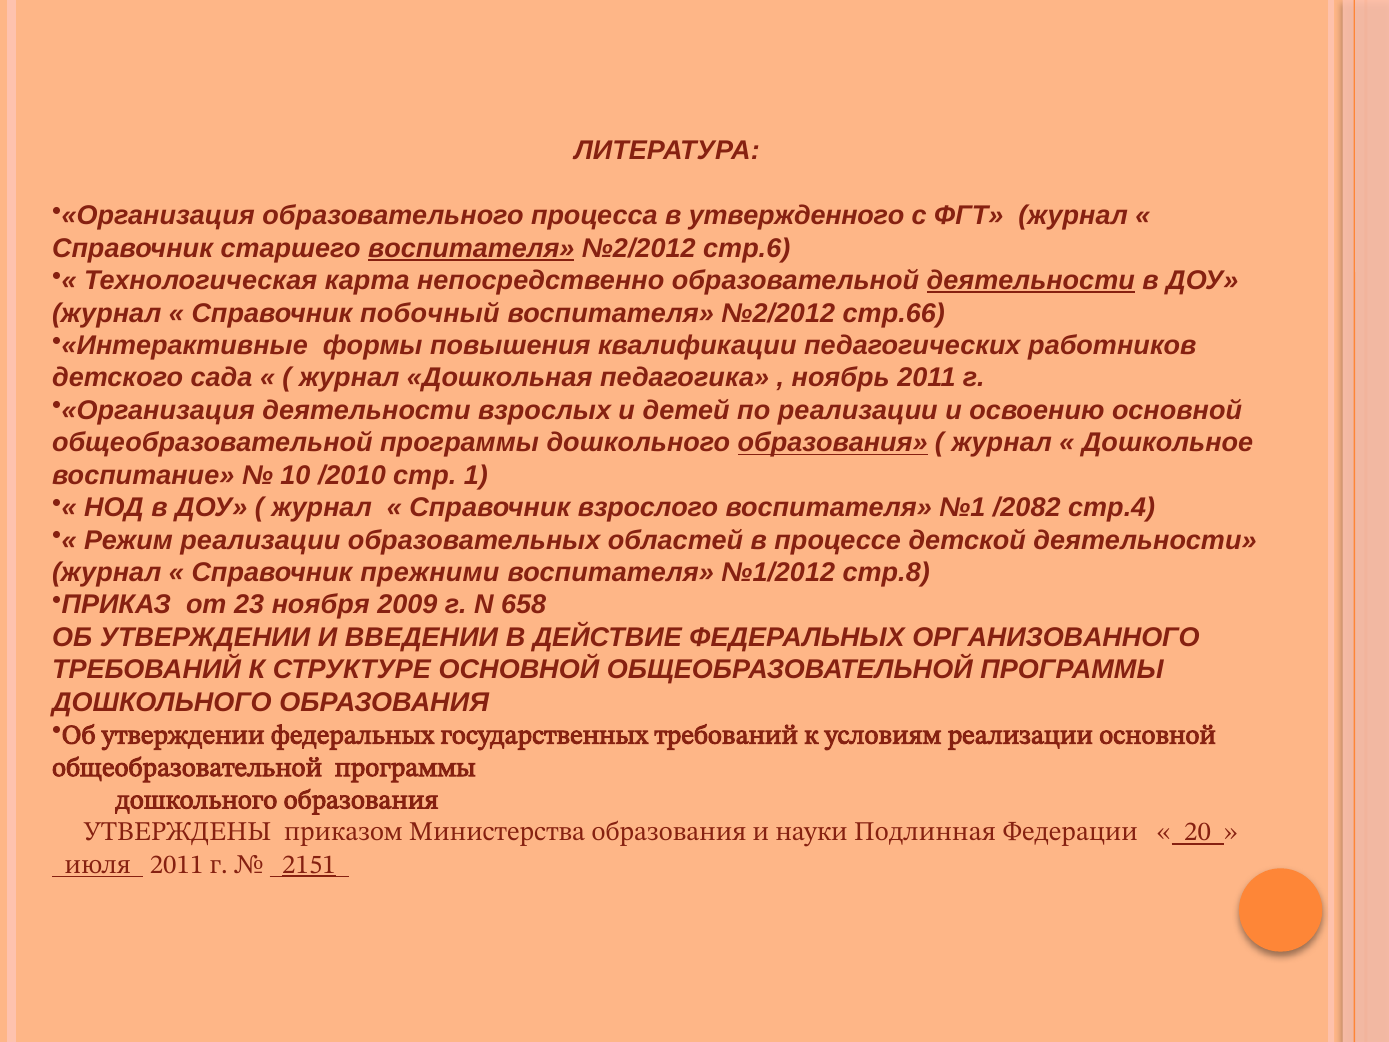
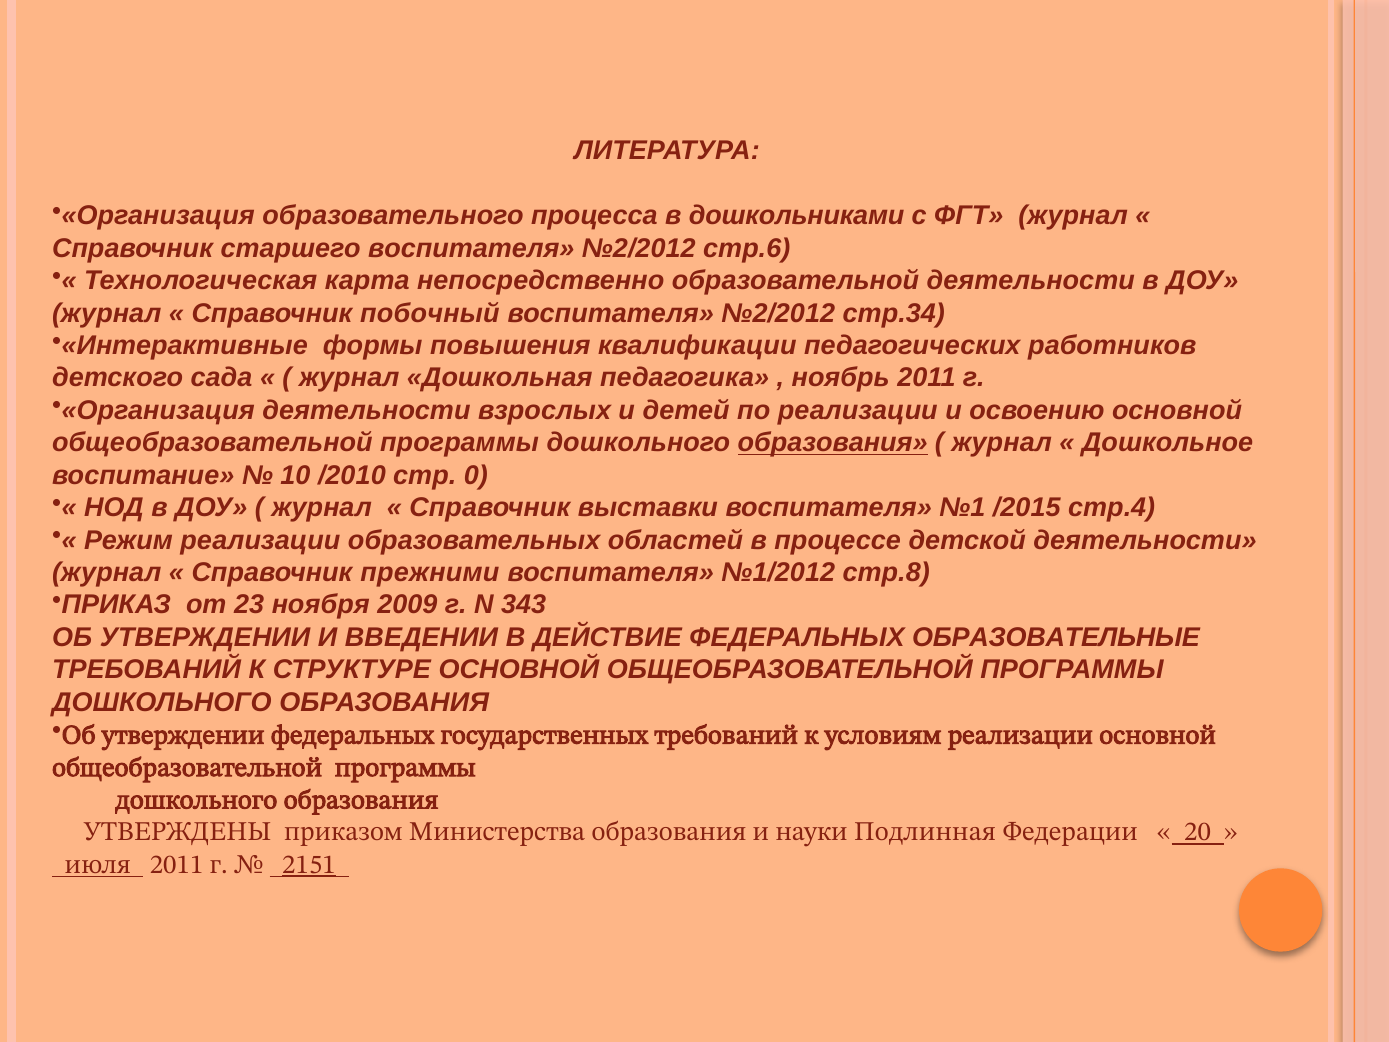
утвержденного: утвержденного -> дошкольниками
воспитателя at (471, 248) underline: present -> none
деятельности at (1031, 281) underline: present -> none
стр.66: стр.66 -> стр.34
1: 1 -> 0
взрослого: взрослого -> выставки
/2082: /2082 -> /2015
658: 658 -> 343
ОРГАНИЗОВАННОГО: ОРГАНИЗОВАННОГО -> ОБРАЗОВАТЕЛЬНЫЕ
